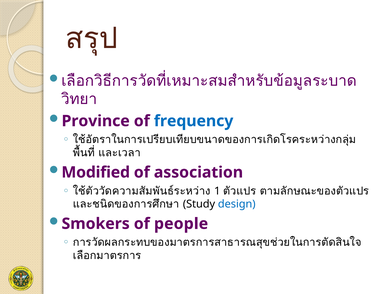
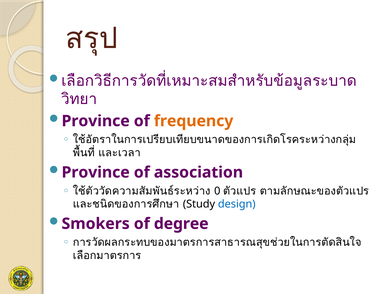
frequency colour: blue -> orange
Modified at (96, 172): Modified -> Province
1: 1 -> 0
people: people -> degree
